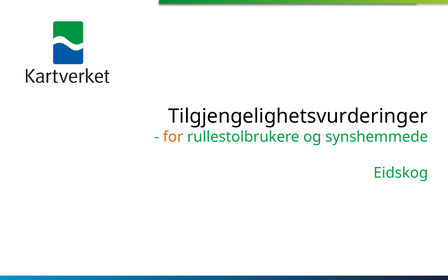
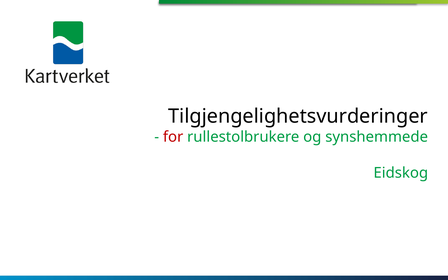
for colour: orange -> red
